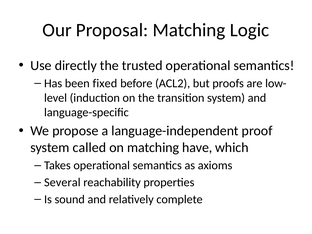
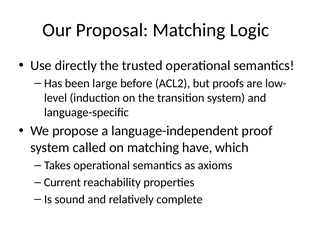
fixed: fixed -> large
Several: Several -> Current
